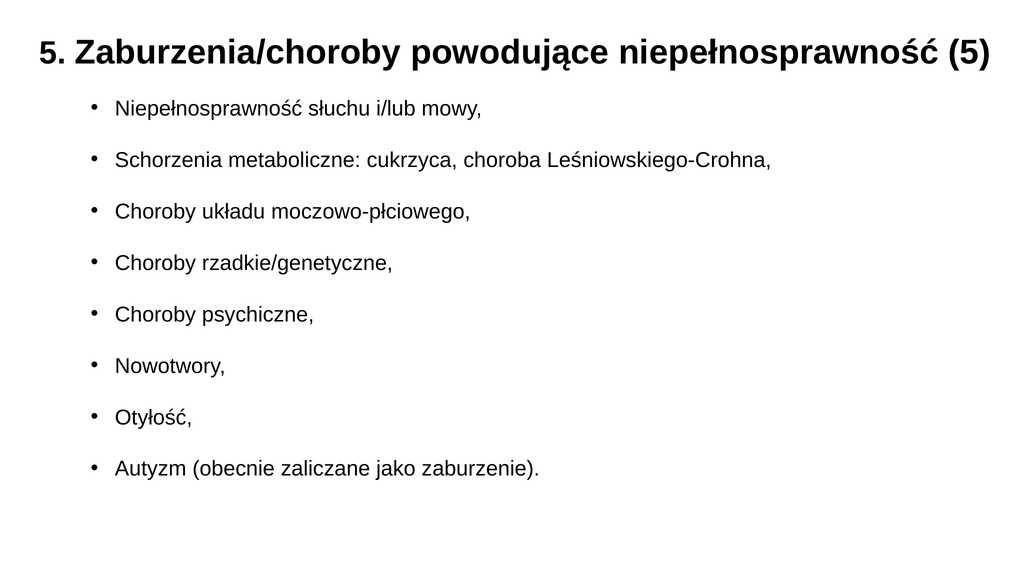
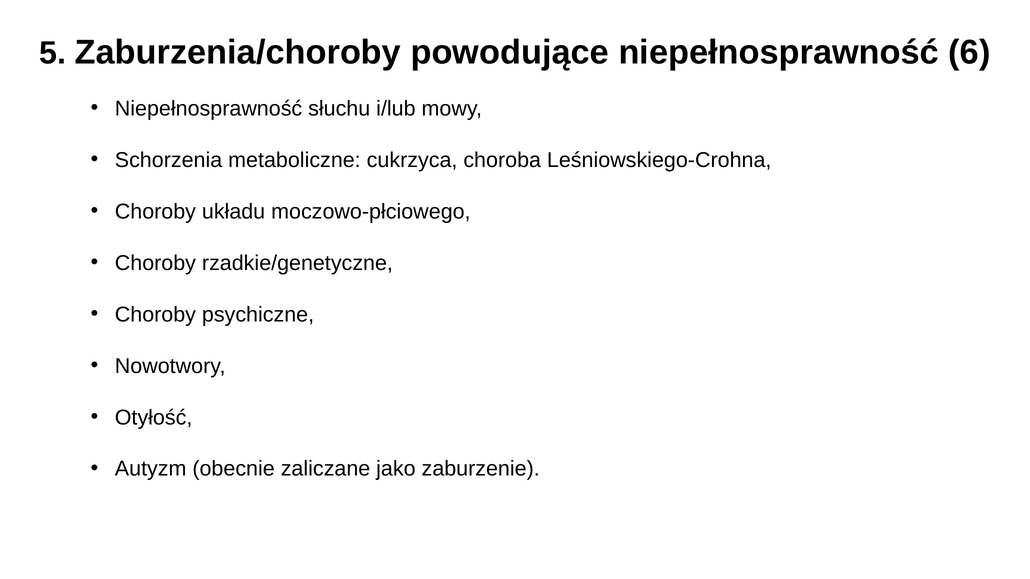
niepełnosprawność 5: 5 -> 6
